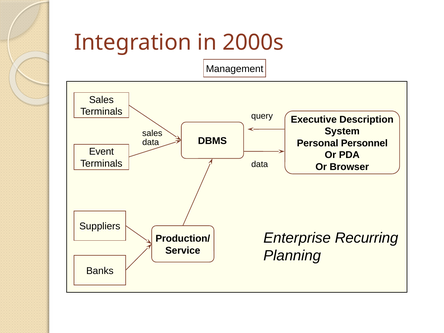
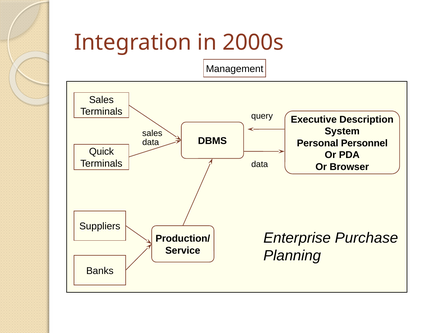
Event: Event -> Quick
Recurring: Recurring -> Purchase
